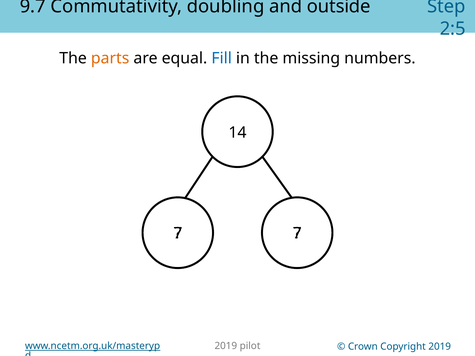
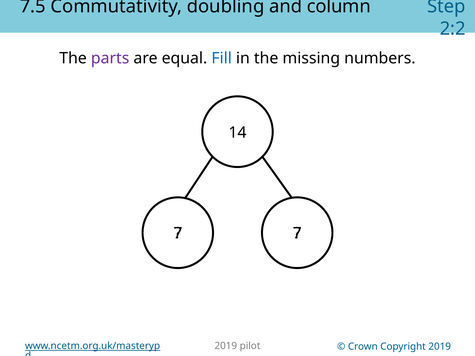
9.7: 9.7 -> 7.5
outside: outside -> column
2:5: 2:5 -> 2:2
parts colour: orange -> purple
